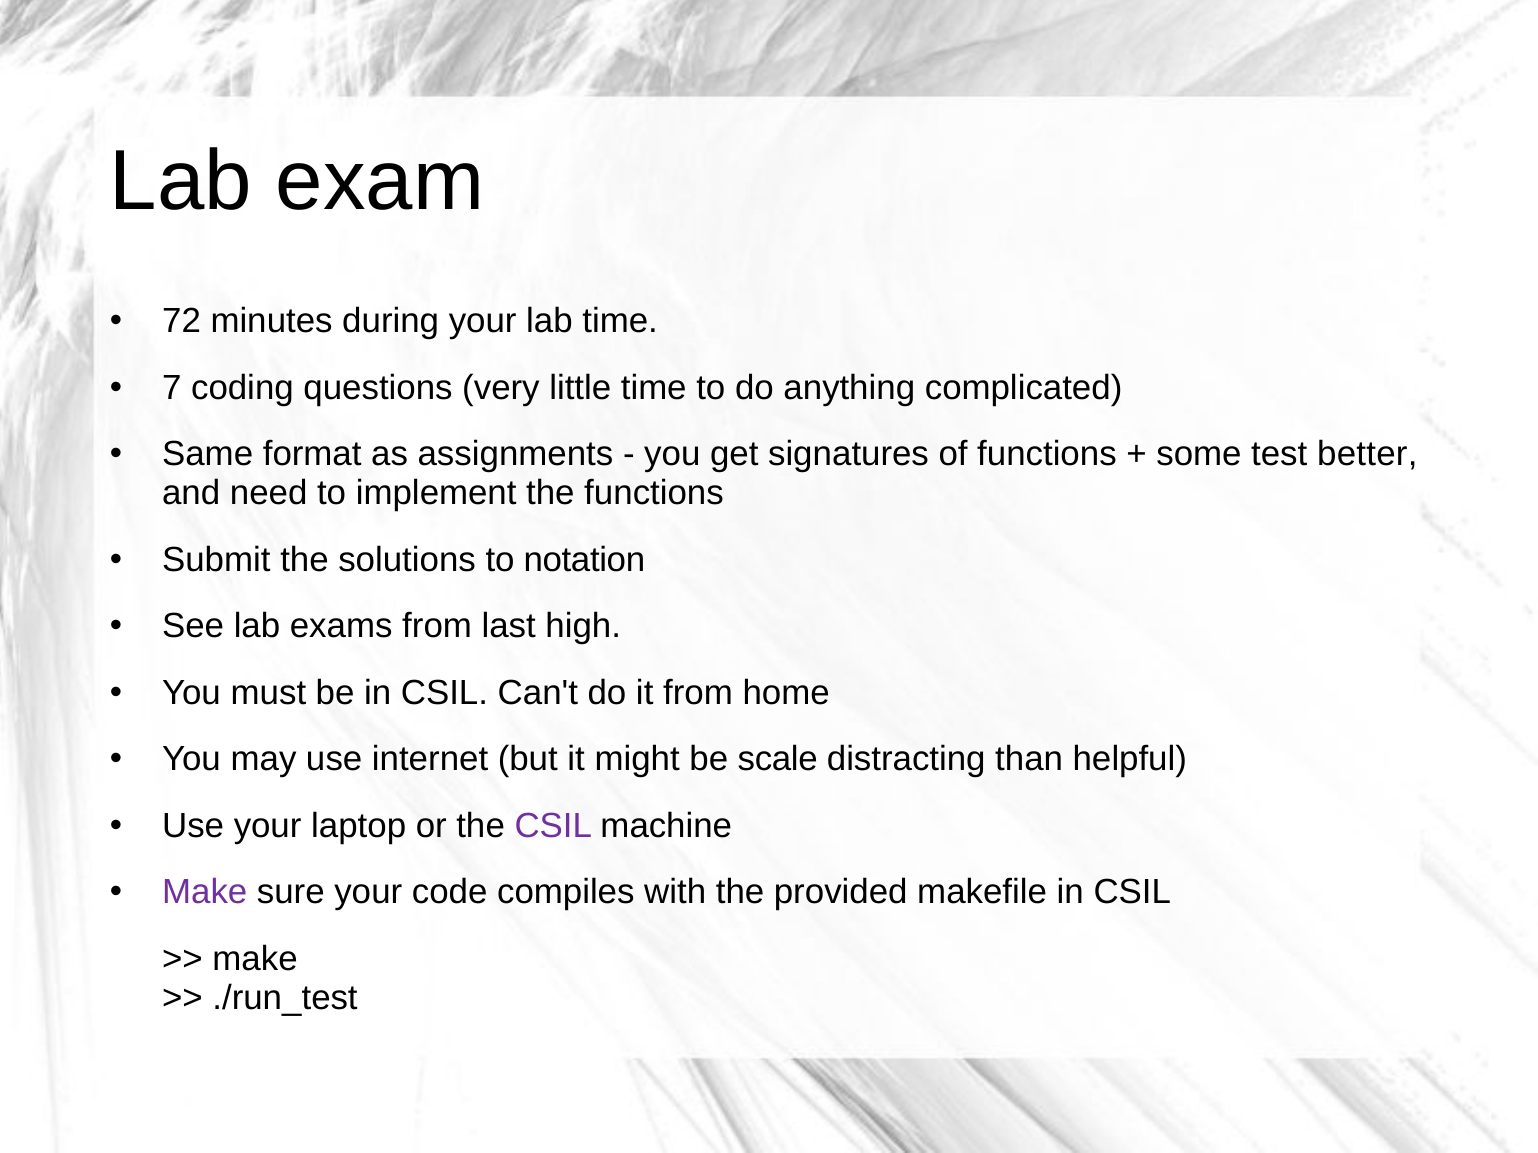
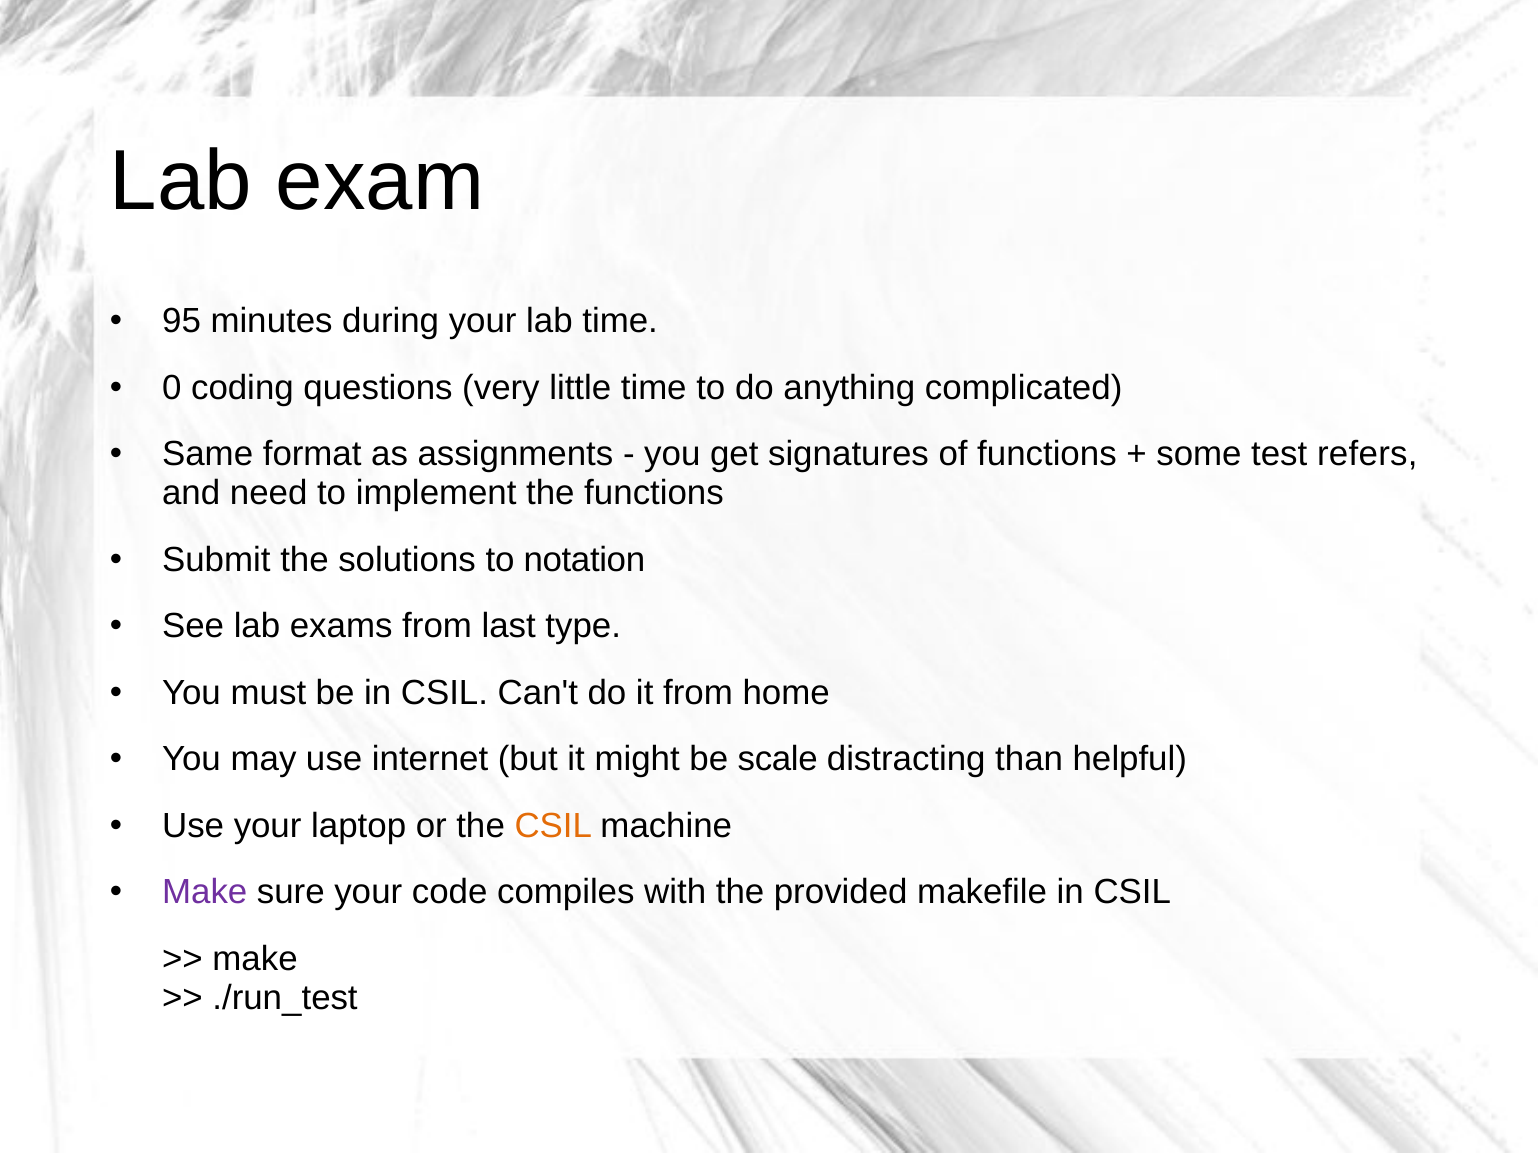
72: 72 -> 95
7: 7 -> 0
better: better -> refers
high: high -> type
CSIL at (553, 826) colour: purple -> orange
